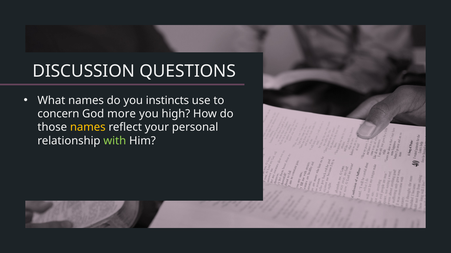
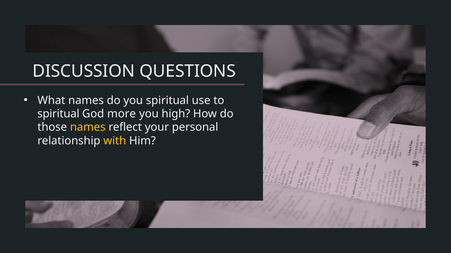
you instincts: instincts -> spiritual
concern at (58, 114): concern -> spiritual
with colour: light green -> yellow
